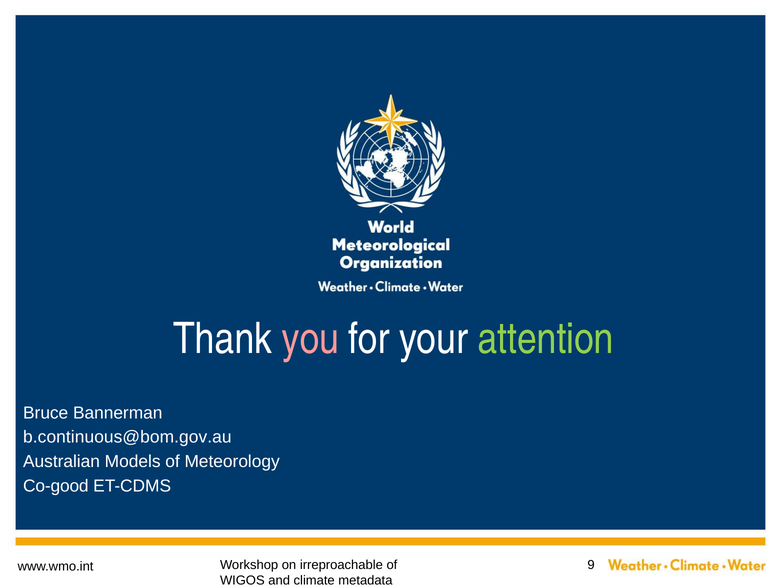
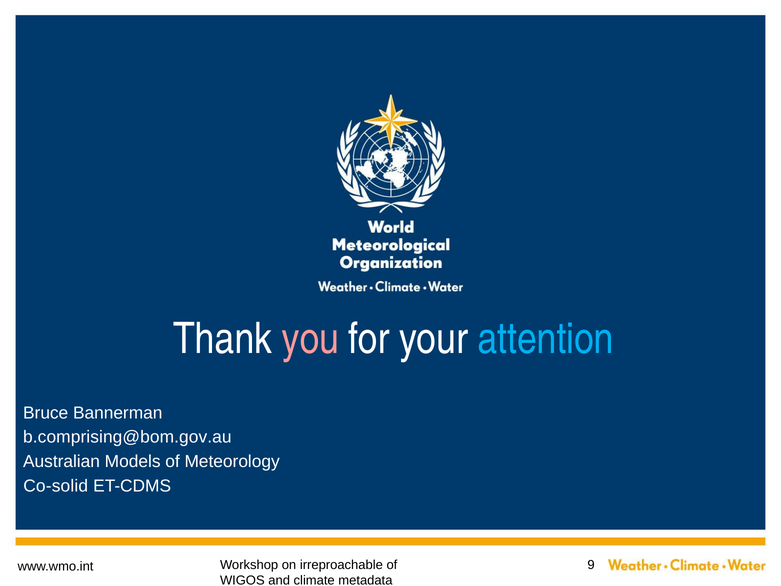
attention colour: light green -> light blue
b.continuous@bom.gov.au: b.continuous@bom.gov.au -> b.comprising@bom.gov.au
Co-good: Co-good -> Co-solid
